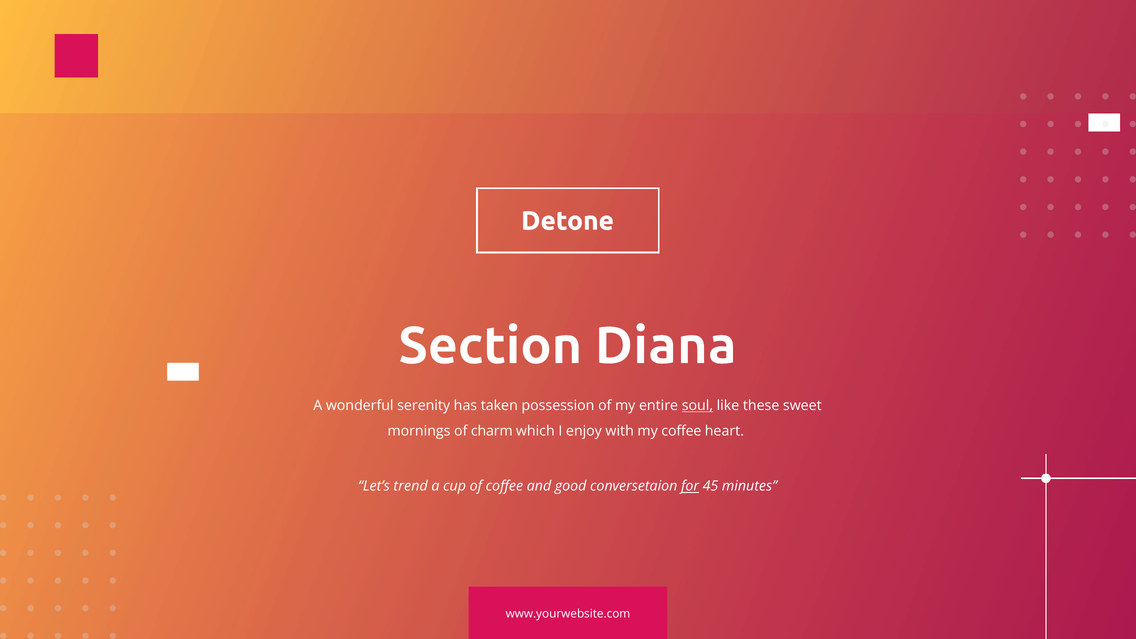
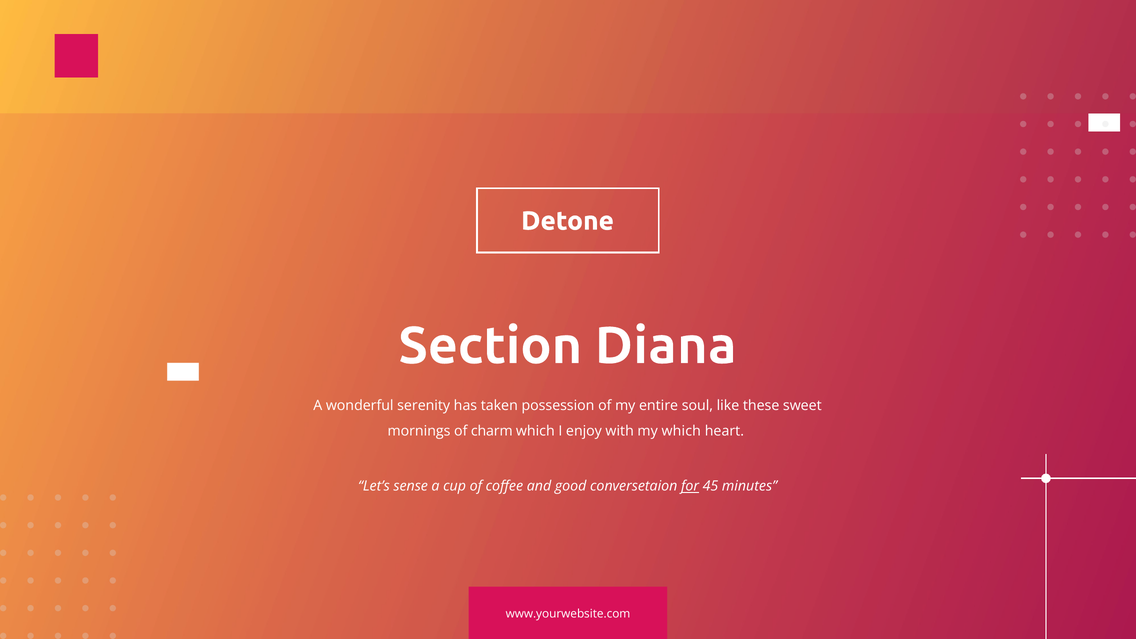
soul underline: present -> none
my coffee: coffee -> which
trend: trend -> sense
